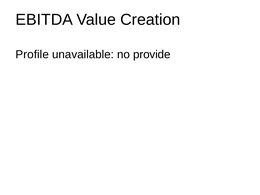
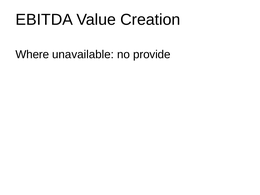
Profile: Profile -> Where
